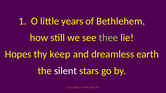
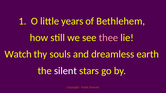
thee colour: light green -> pink
Hopes: Hopes -> Watch
keep: keep -> souls
